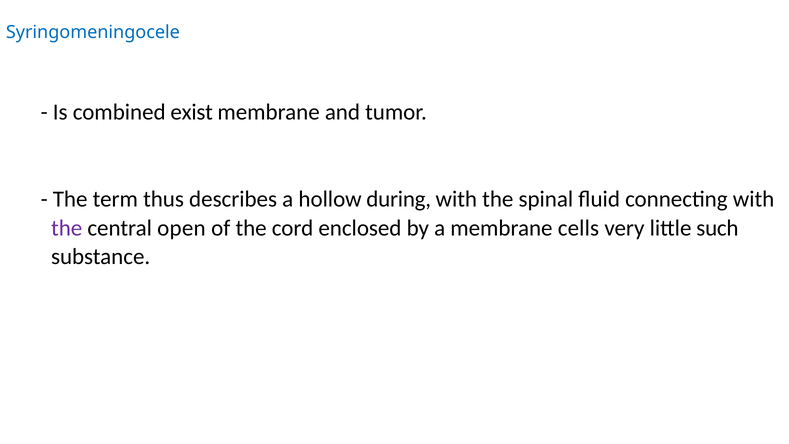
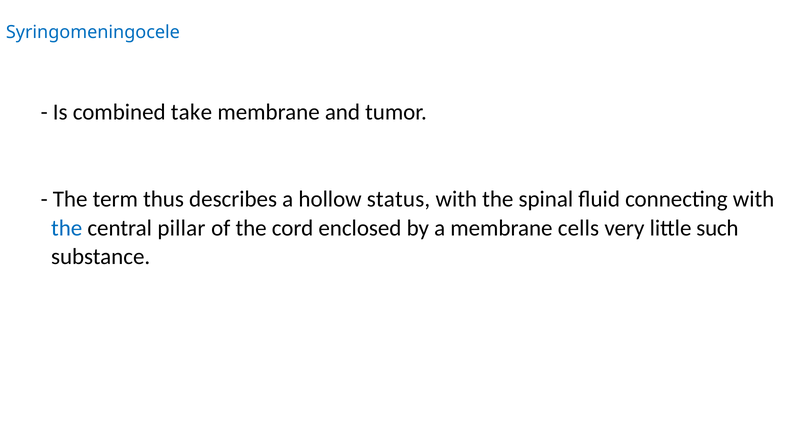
exist: exist -> take
during: during -> status
the at (67, 228) colour: purple -> blue
open: open -> pillar
